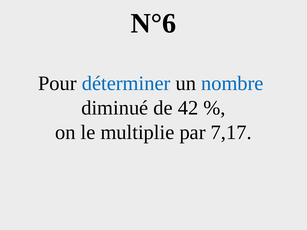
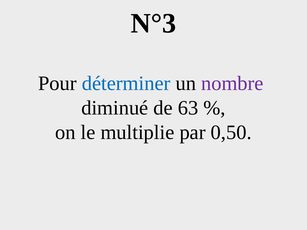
N°6: N°6 -> N°3
nombre colour: blue -> purple
42: 42 -> 63
7,17: 7,17 -> 0,50
